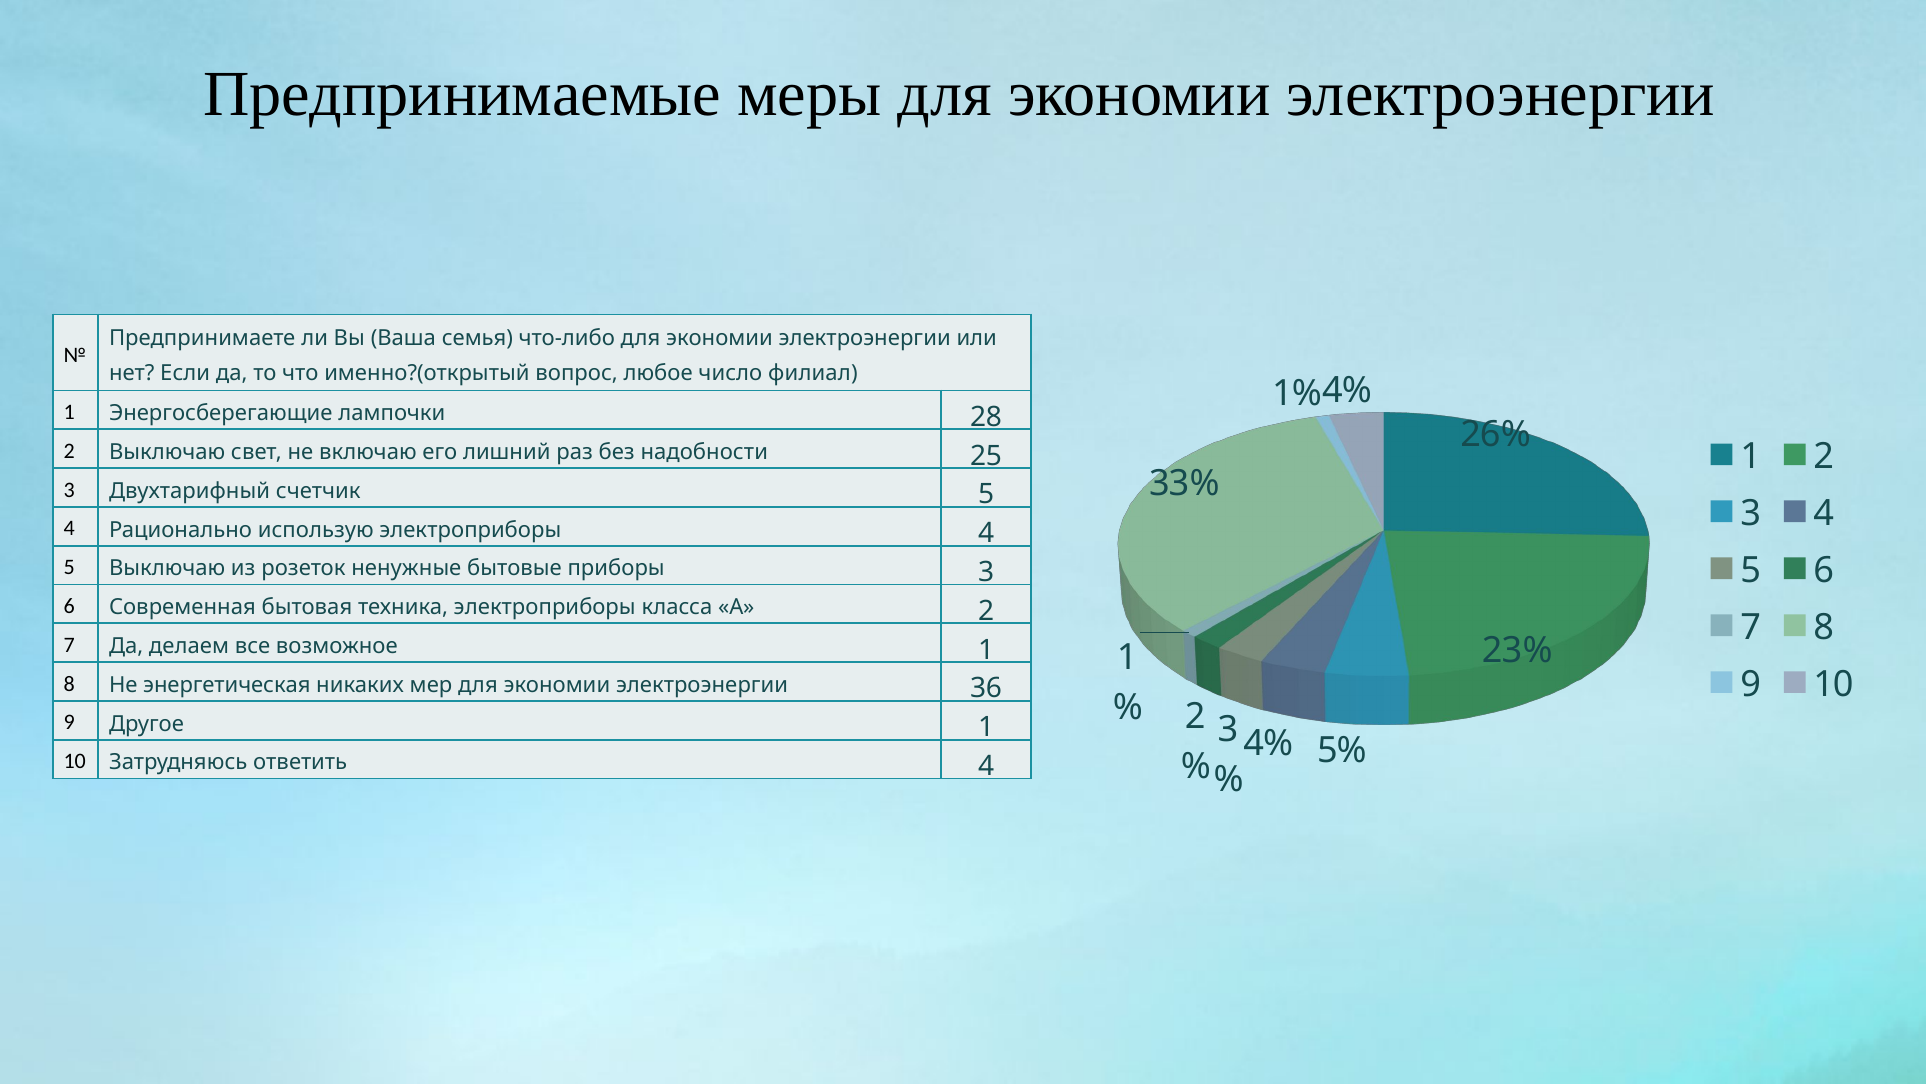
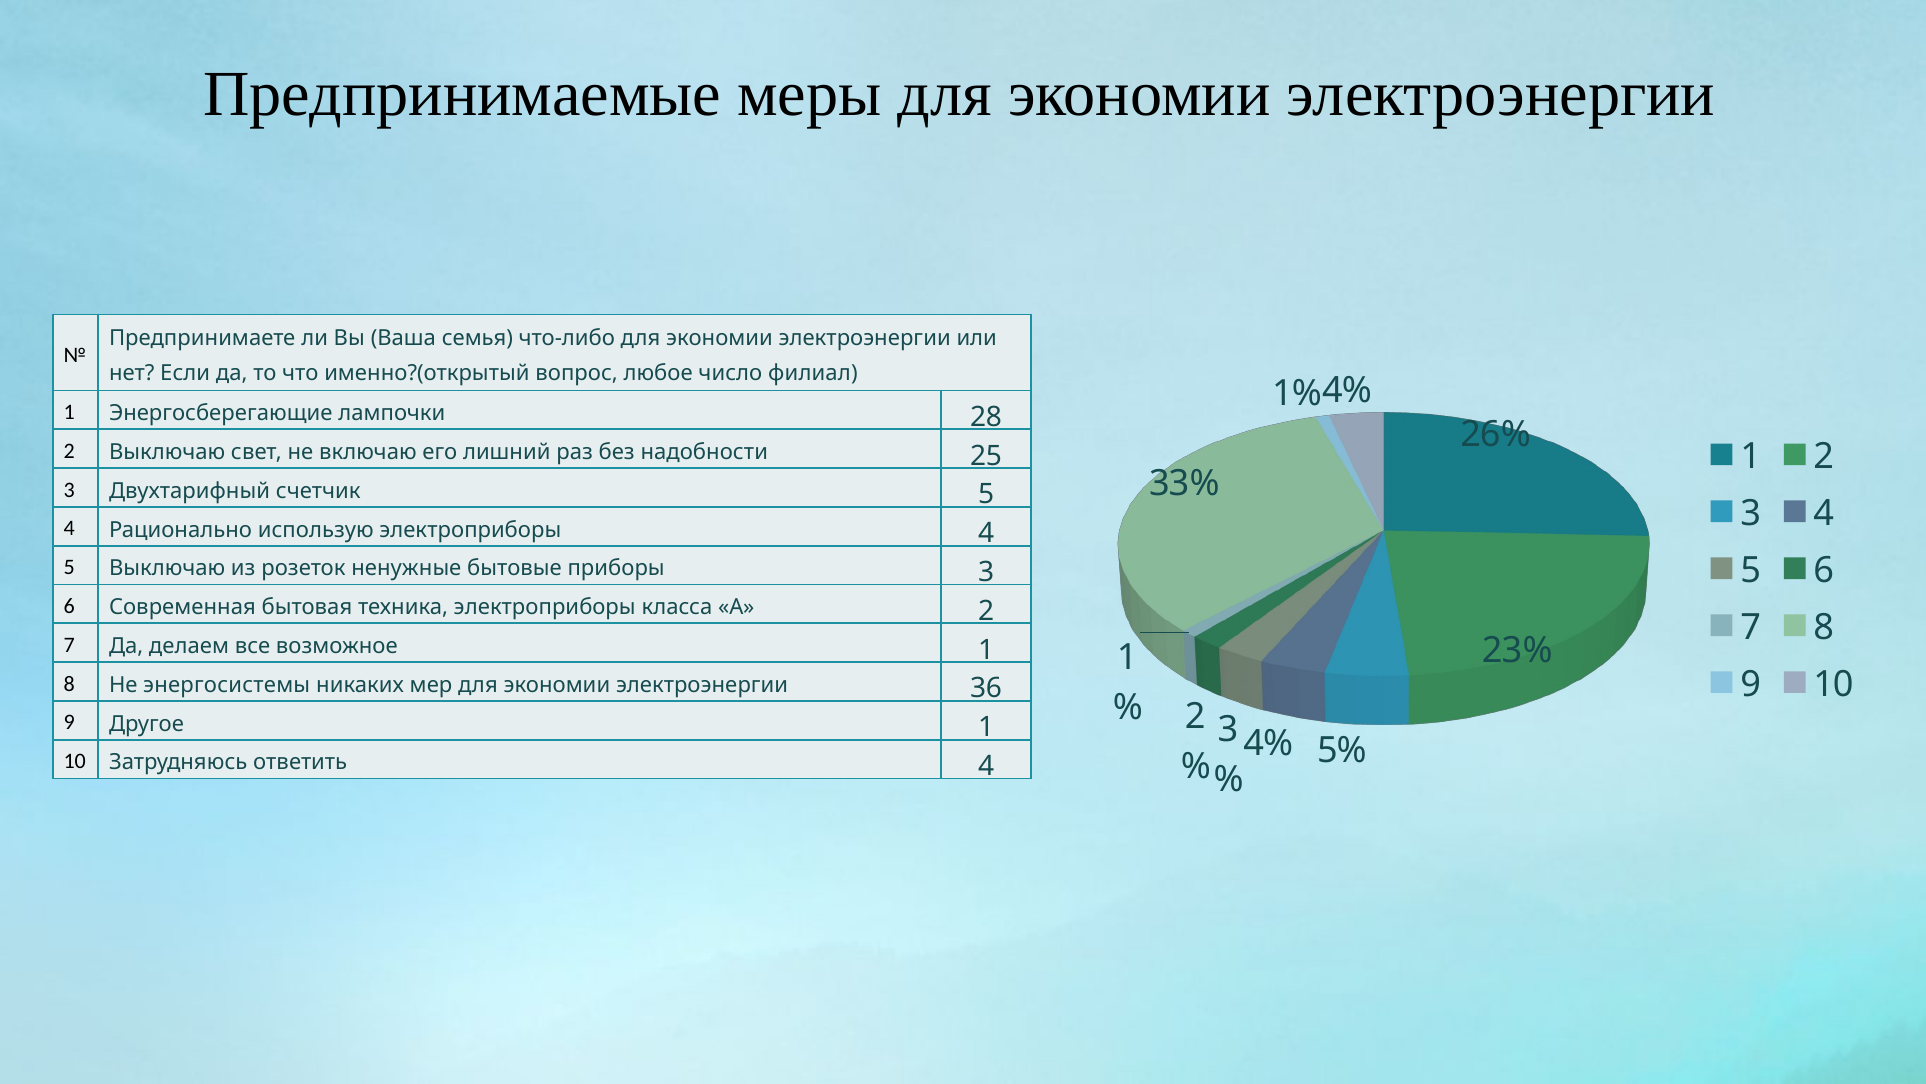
энергетическая: энергетическая -> энергосистемы
